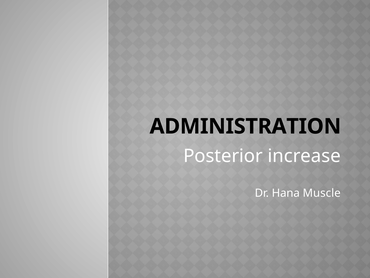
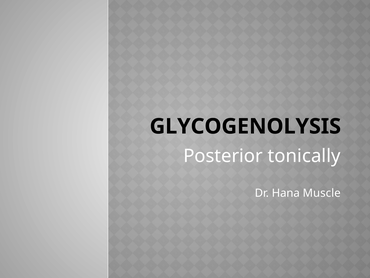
ADMINISTRATION: ADMINISTRATION -> GLYCOGENOLYSIS
increase: increase -> tonically
